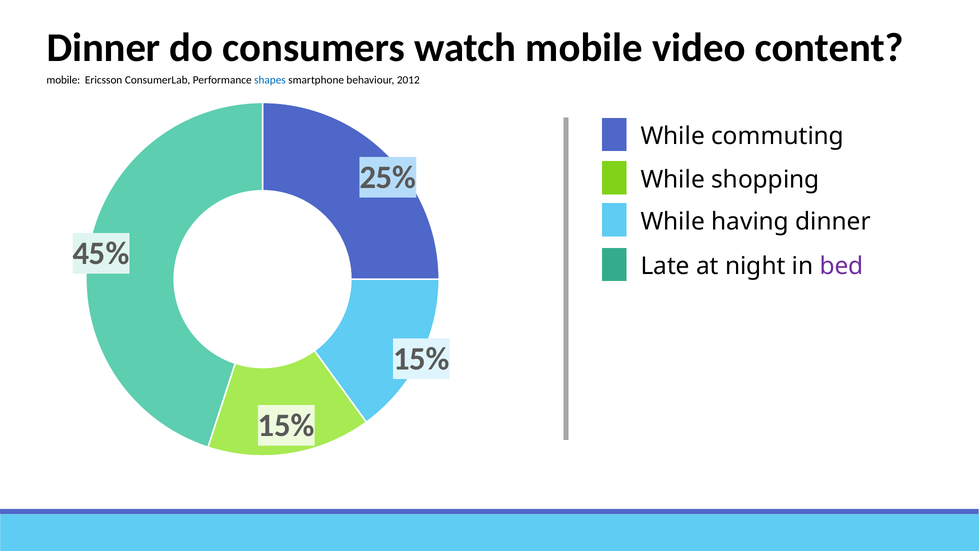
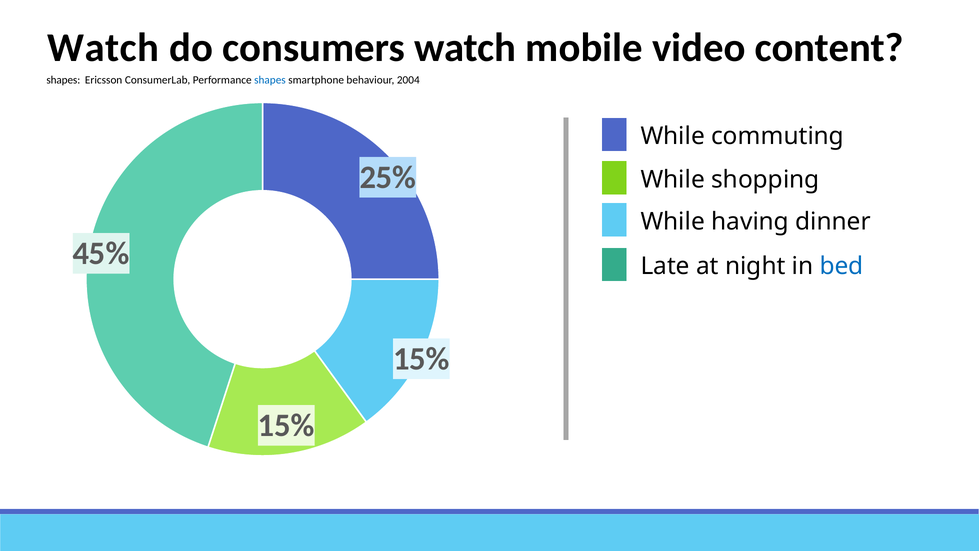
Dinner at (104, 48): Dinner -> Watch
mobile at (63, 80): mobile -> shapes
2012: 2012 -> 2004
bed colour: purple -> blue
